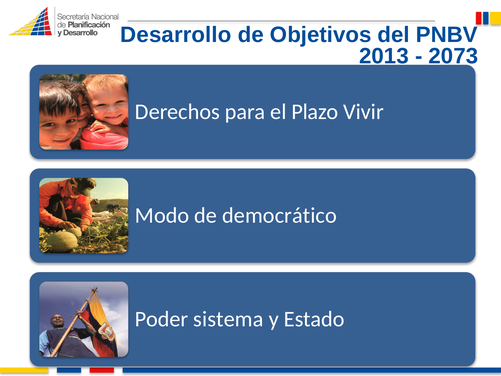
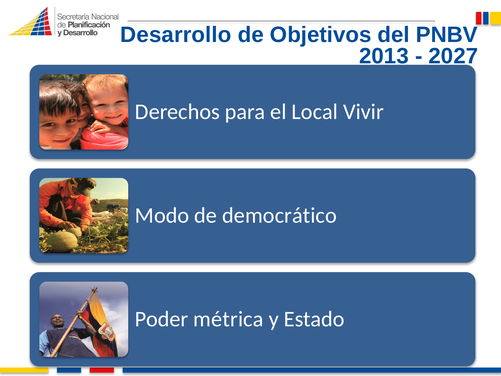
2073: 2073 -> 2027
Plazo: Plazo -> Local
sistema: sistema -> métrica
